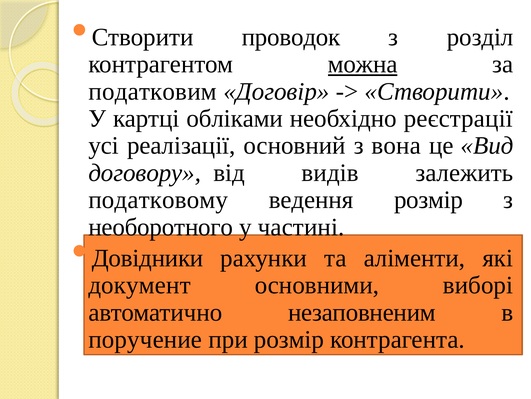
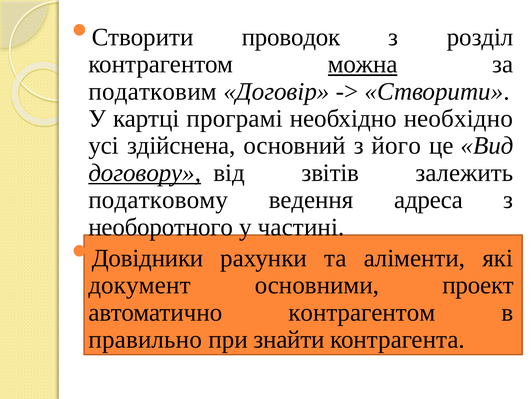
обліками: обліками -> програмі
необхідно реєстрації: реєстрації -> необхідно
реалізації: реалізації -> здійснена
вона: вона -> його
договору underline: none -> present
видів: видів -> звітів
ведення розмір: розмір -> адреса
виборі: виборі -> проект
автоматично незаповненим: незаповненим -> контрагентом
поручение: поручение -> правильно
при розмір: розмір -> знайти
